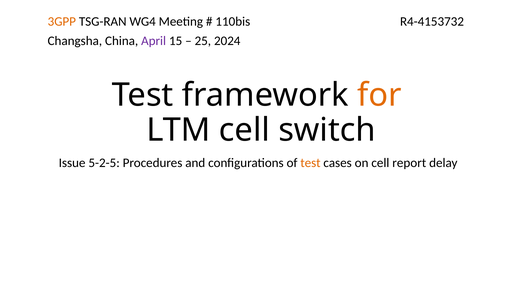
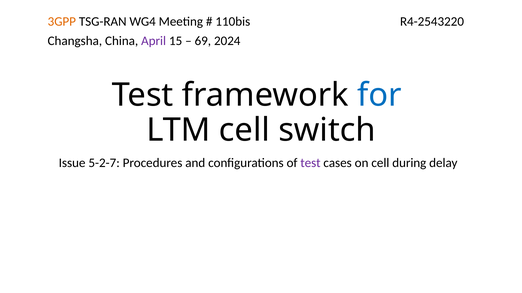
R4-4153732: R4-4153732 -> R4-2543220
25: 25 -> 69
for colour: orange -> blue
5-2-5: 5-2-5 -> 5-2-7
test at (310, 163) colour: orange -> purple
report: report -> during
